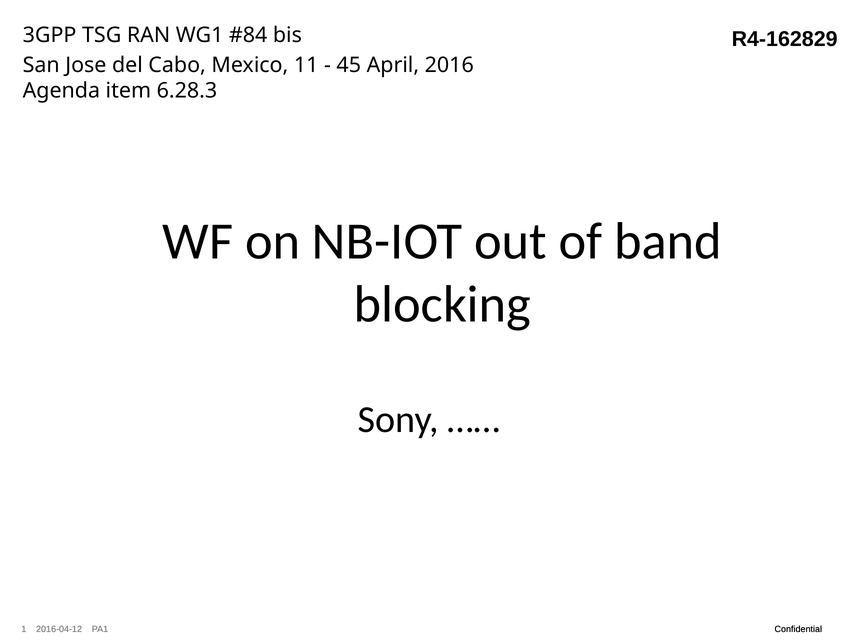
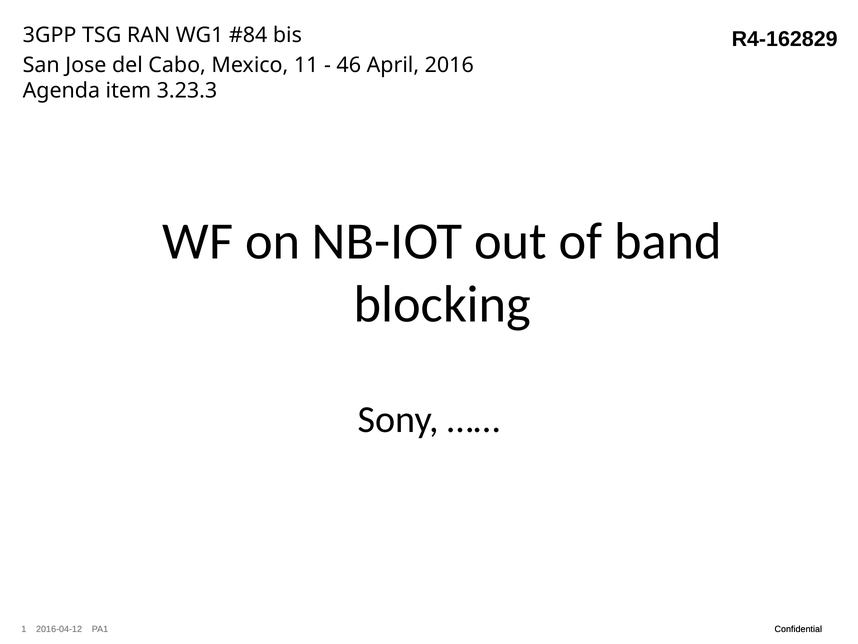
45: 45 -> 46
6.28.3: 6.28.3 -> 3.23.3
